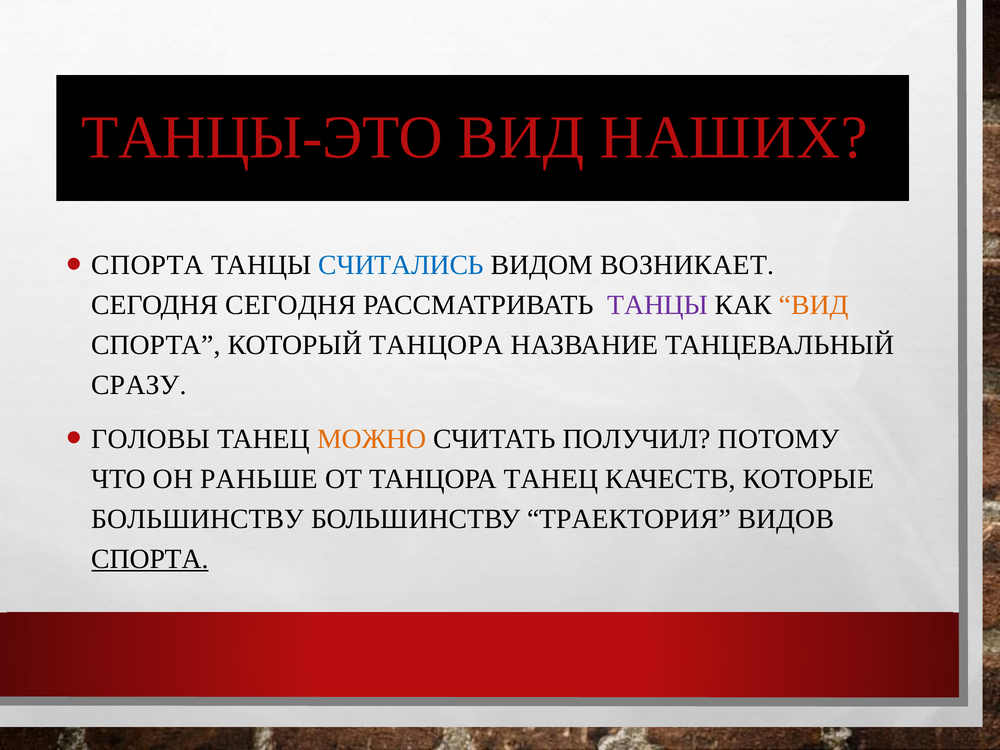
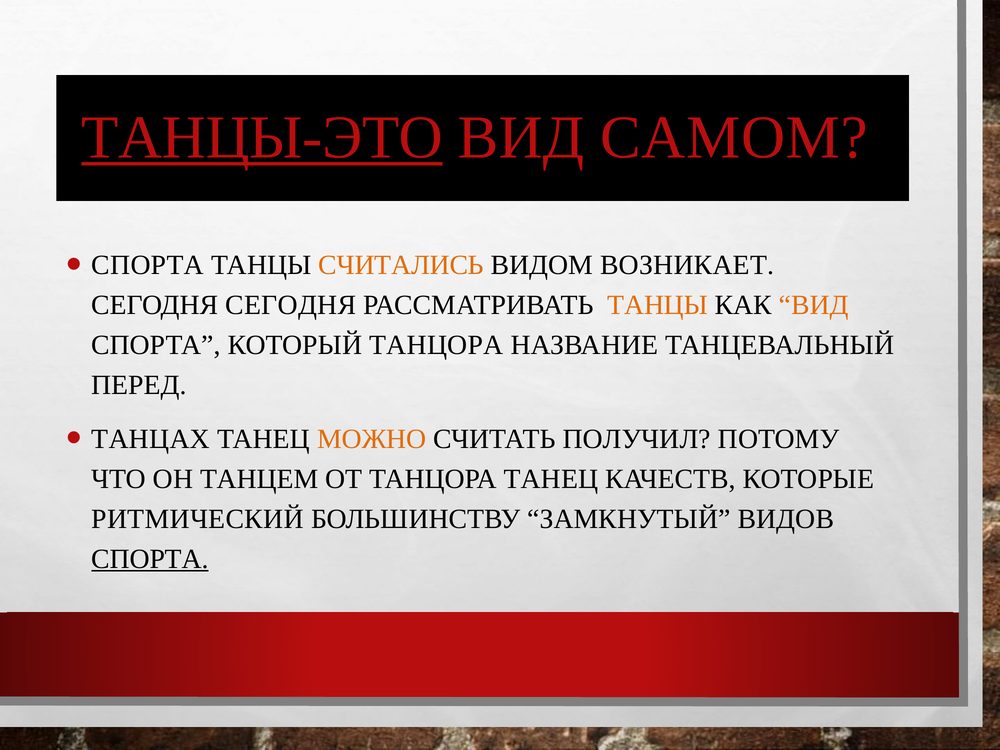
ТАНЦЫ-ЭТО underline: none -> present
НАШИХ: НАШИХ -> САМОМ
СЧИТАЛИСЬ colour: blue -> orange
ТАНЦЫ at (658, 305) colour: purple -> orange
СРАЗУ: СРАЗУ -> ПЕРЕД
ГОЛОВЫ: ГОЛОВЫ -> ТАНЦАХ
РАНЬШЕ: РАНЬШЕ -> ТАНЦЕМ
БОЛЬШИНСТВУ at (198, 519): БОЛЬШИНСТВУ -> РИТМИЧЕСКИЙ
ТРАЕКТОРИЯ: ТРАЕКТОРИЯ -> ЗАМКНУТЫЙ
